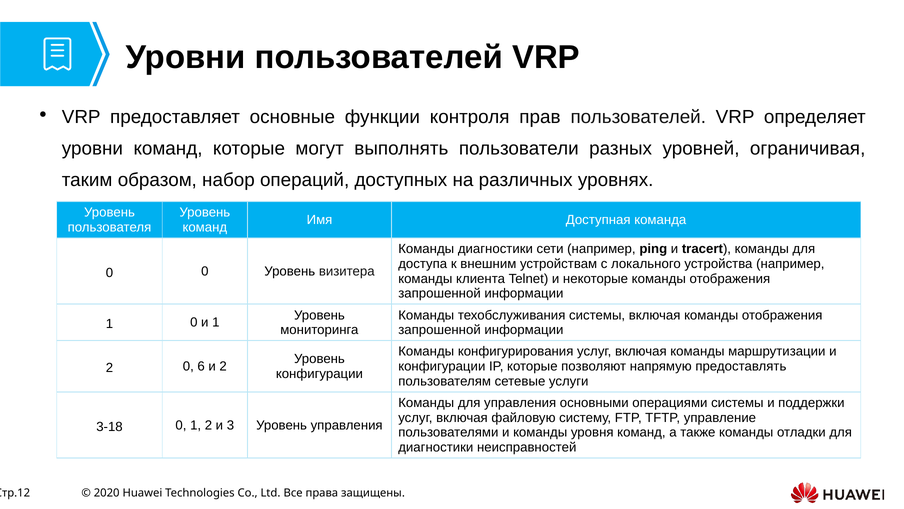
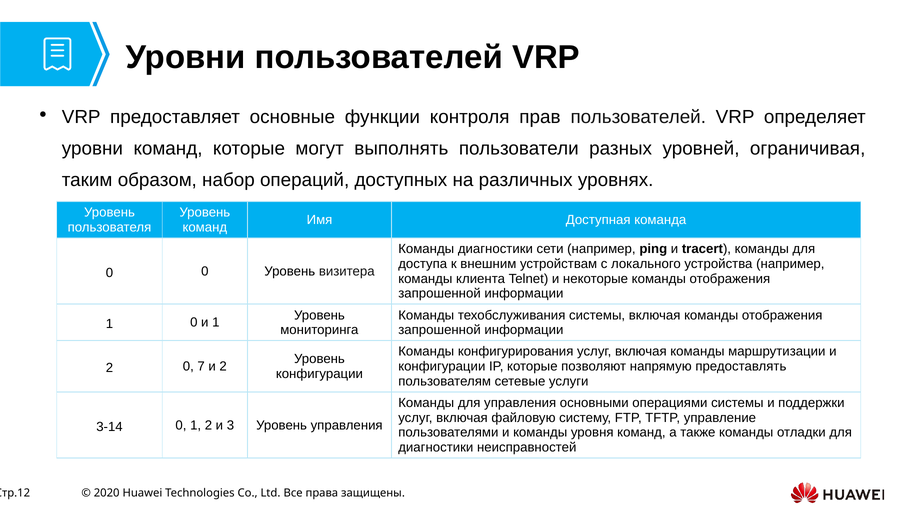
6: 6 -> 7
3-18: 3-18 -> 3-14
